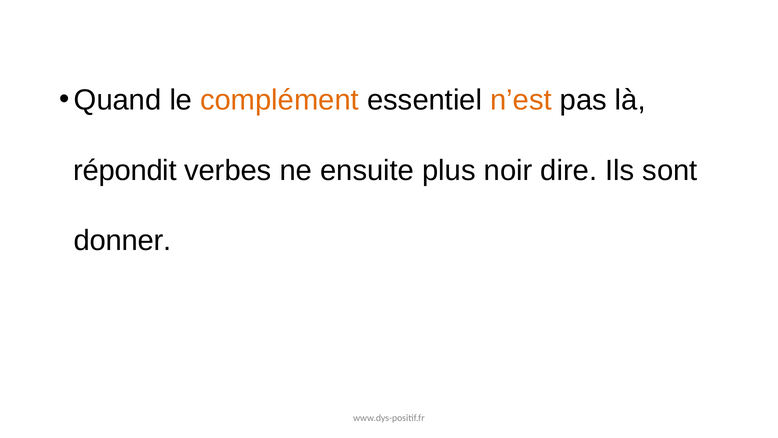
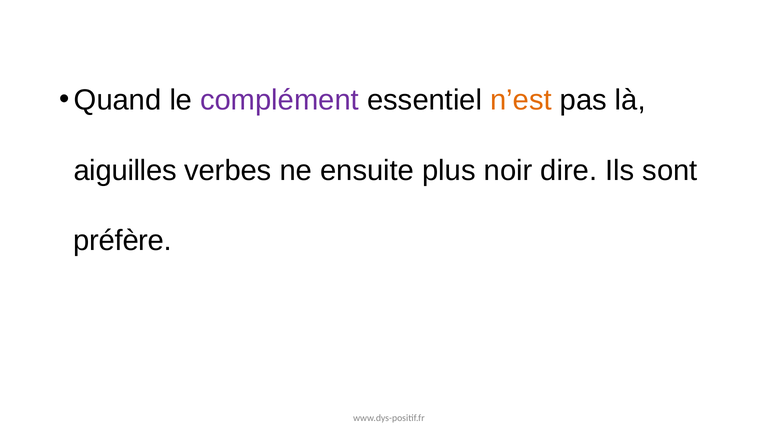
complément colour: orange -> purple
répondit: répondit -> aiguilles
donner: donner -> préfère
